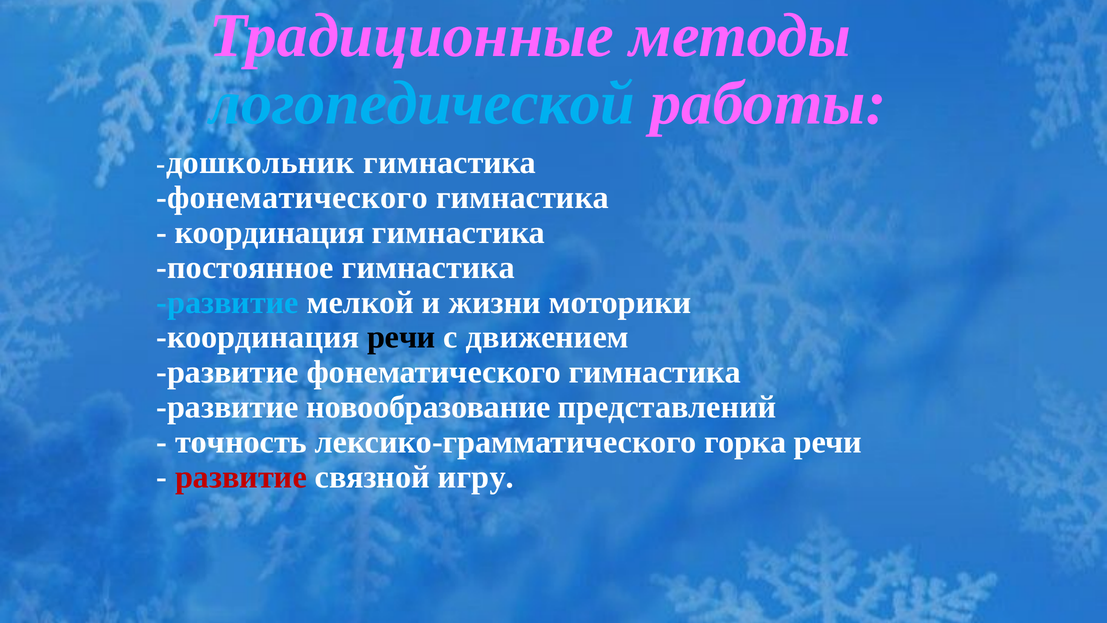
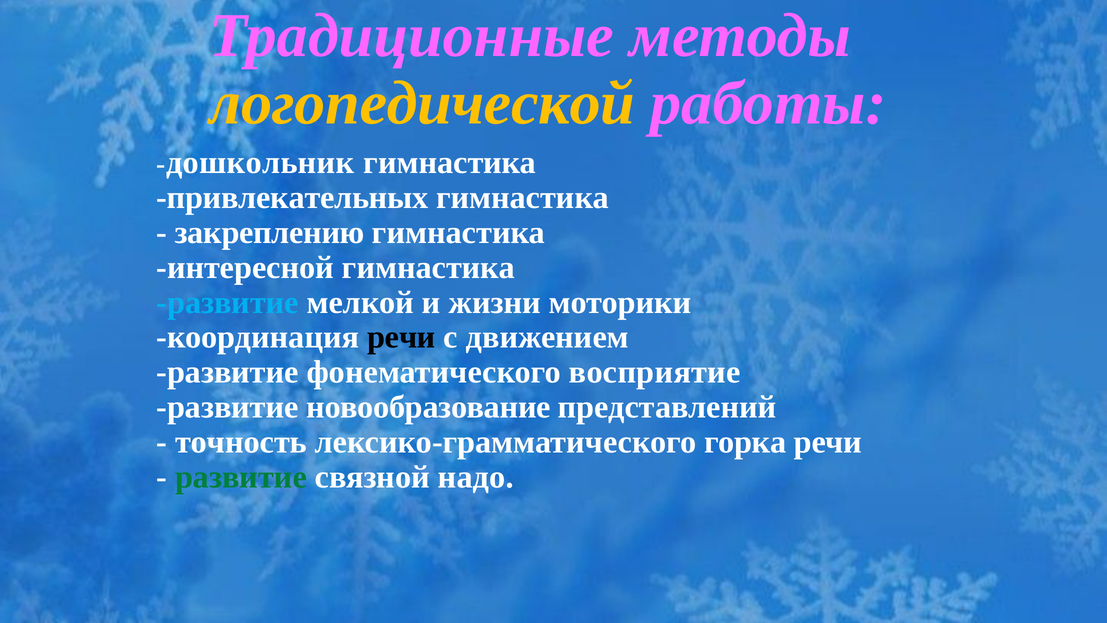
логопедической colour: light blue -> yellow
фонематического at (292, 198): фонематического -> привлекательных
координация at (270, 233): координация -> закреплению
постоянное: постоянное -> интересной
развитие фонематического гимнастика: гимнастика -> восприятие
развитие at (241, 477) colour: red -> green
игру: игру -> надо
